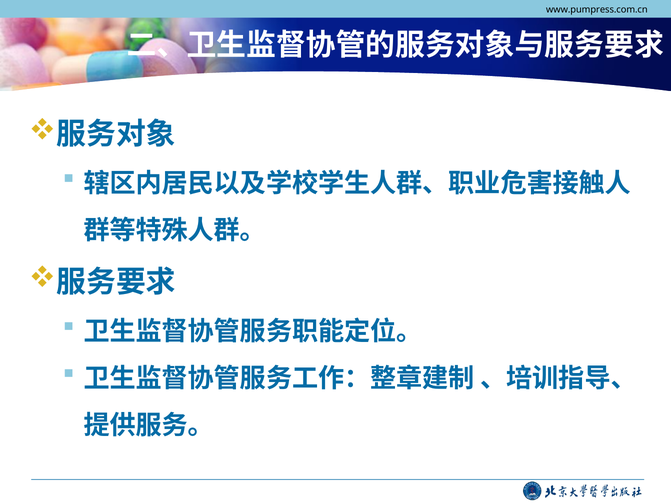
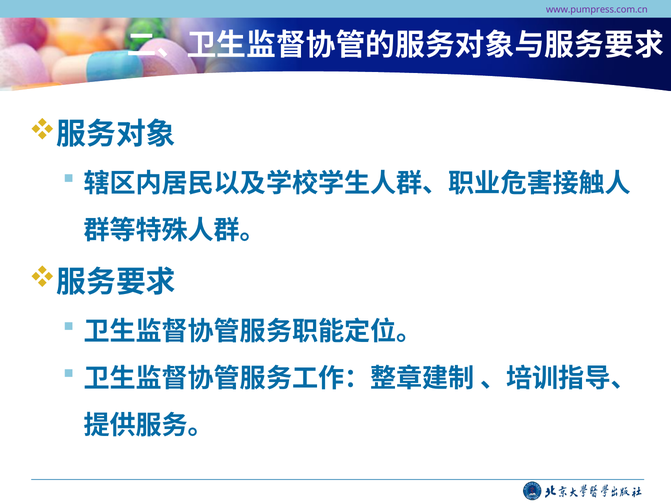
www.pumpress.com.cn colour: black -> purple
